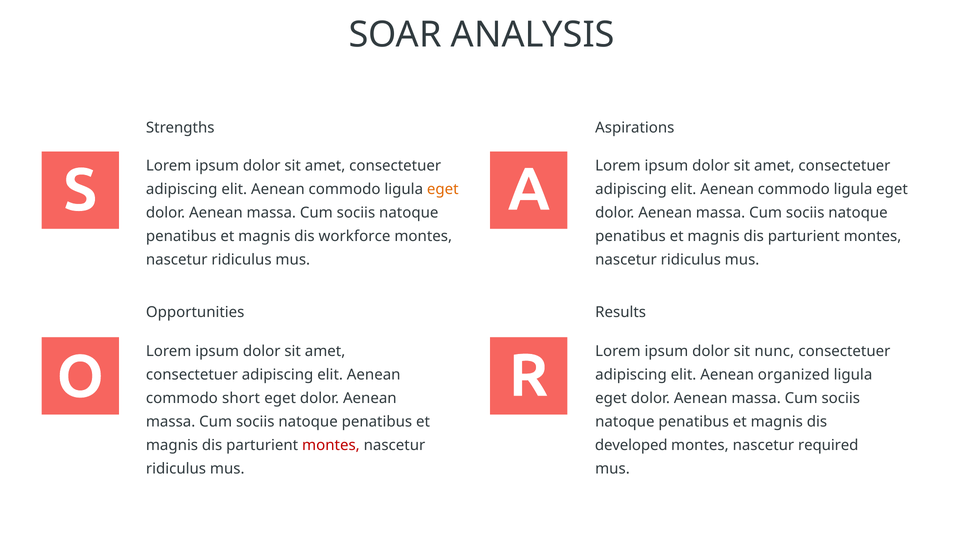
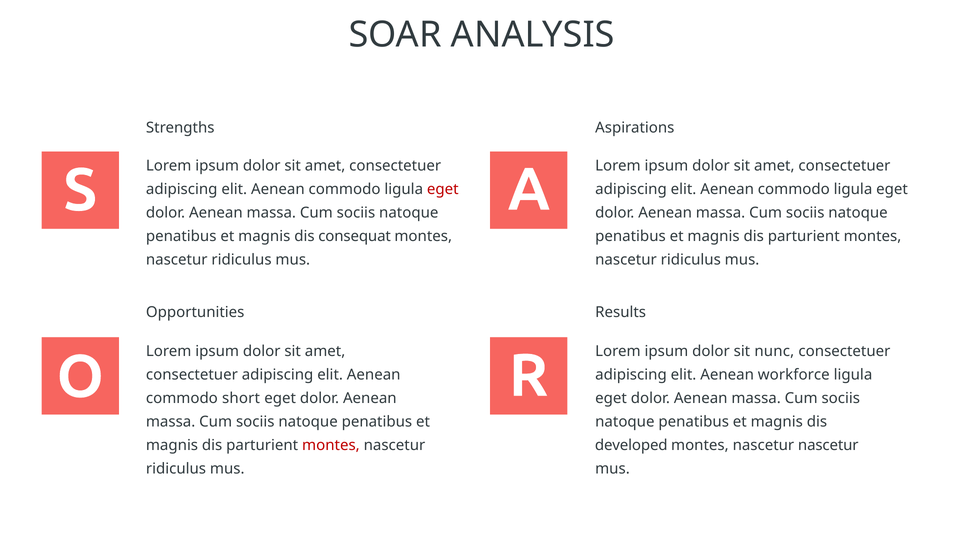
eget at (443, 189) colour: orange -> red
workforce: workforce -> consequat
organized: organized -> workforce
nascetur required: required -> nascetur
